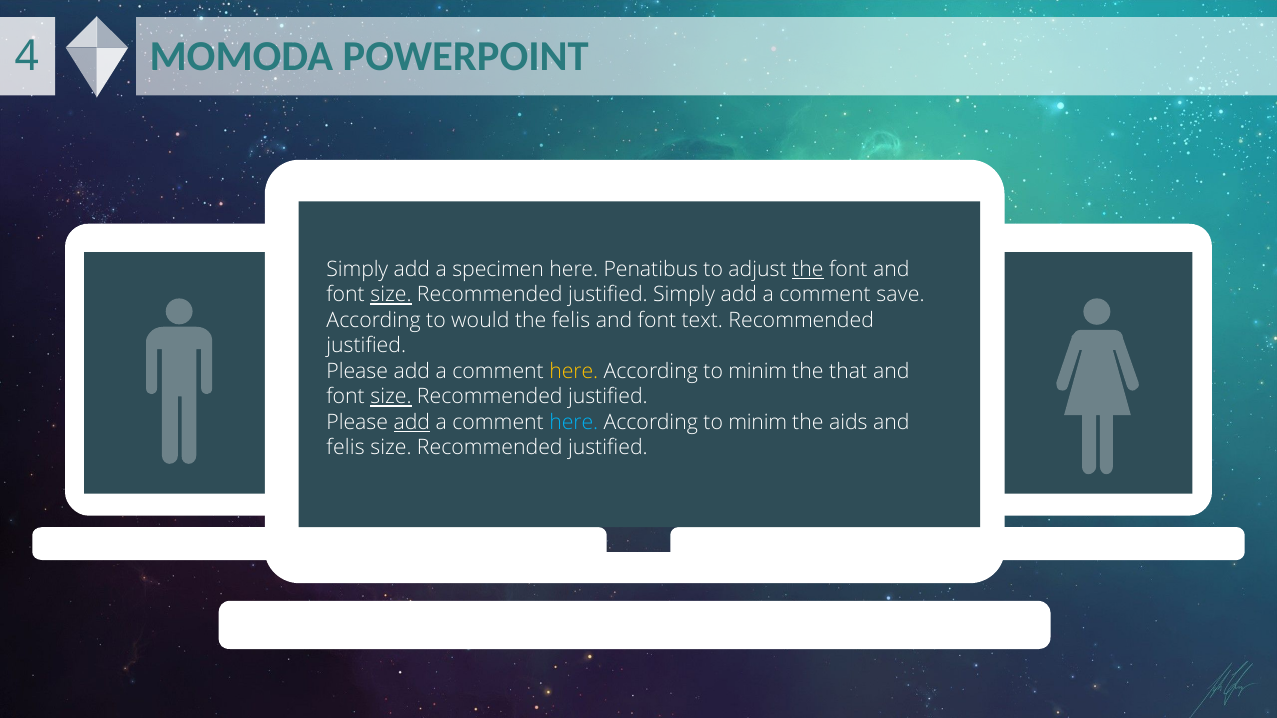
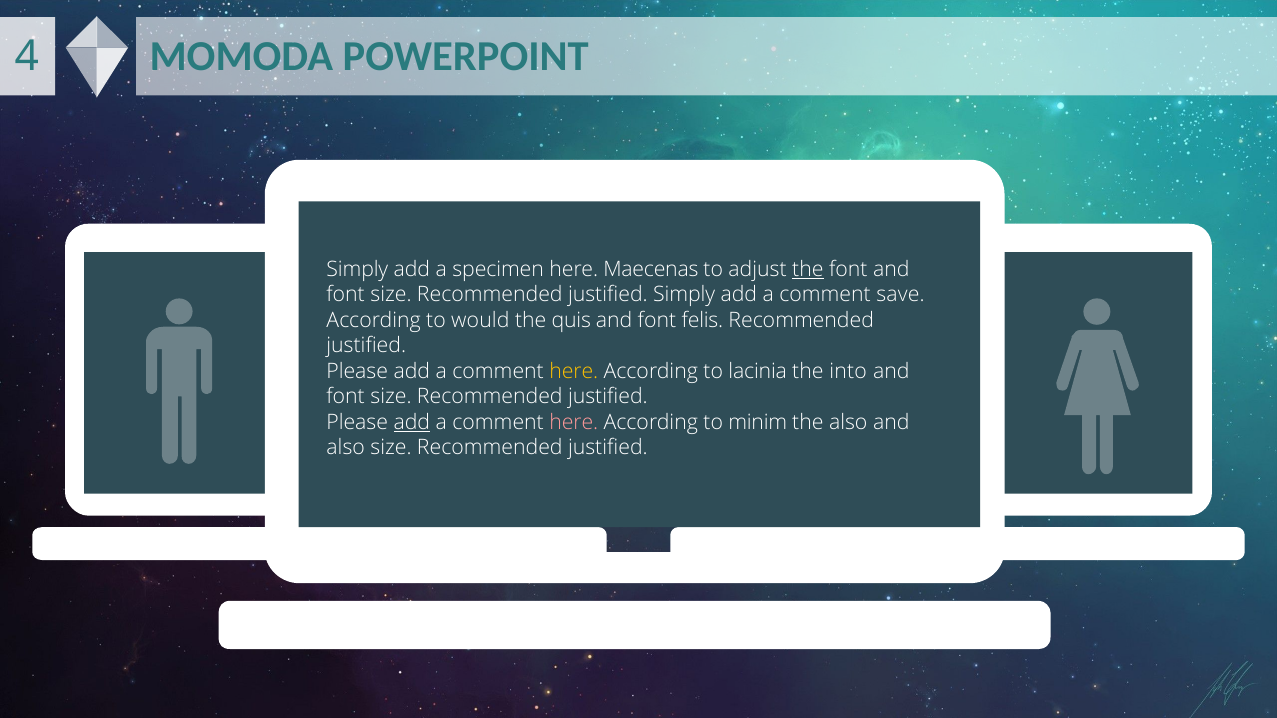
Penatibus: Penatibus -> Maecenas
size at (391, 295) underline: present -> none
the felis: felis -> quis
text: text -> felis
minim at (758, 372): minim -> lacinia
that: that -> into
size at (391, 397) underline: present -> none
here at (574, 423) colour: light blue -> pink
the aids: aids -> also
felis at (346, 448): felis -> also
